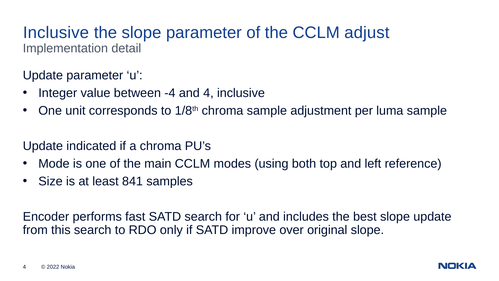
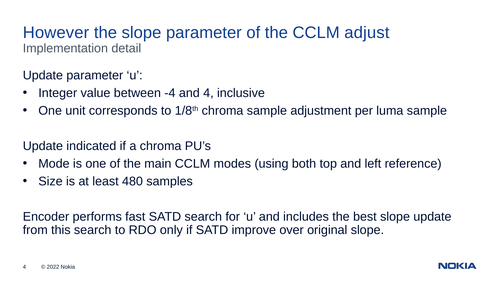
Inclusive at (56, 33): Inclusive -> However
841: 841 -> 480
